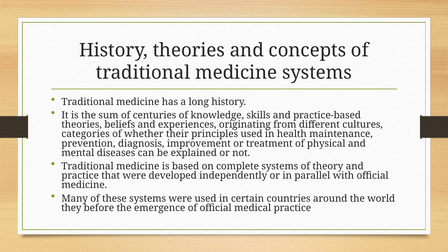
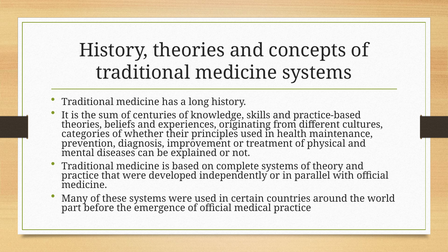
they: they -> part
